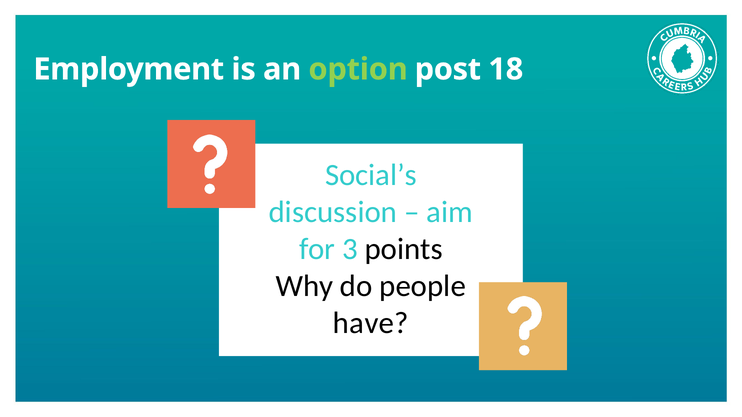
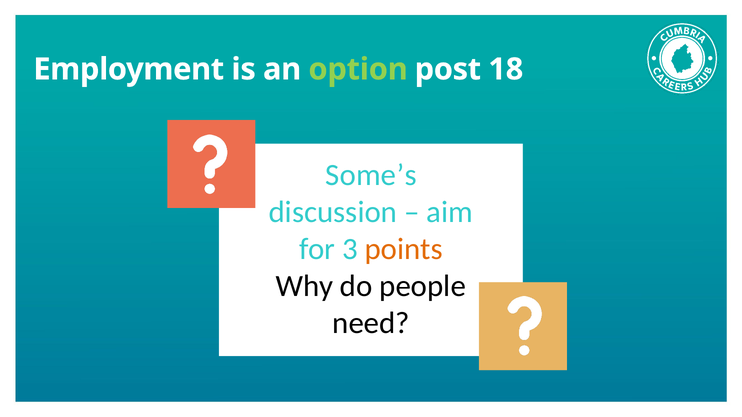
Social’s: Social’s -> Some’s
points colour: black -> orange
have: have -> need
